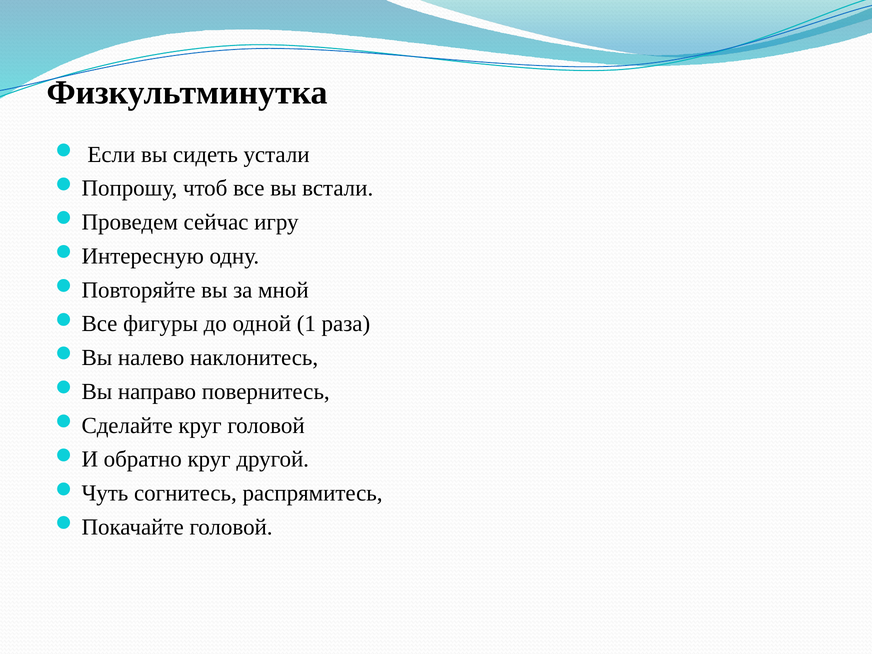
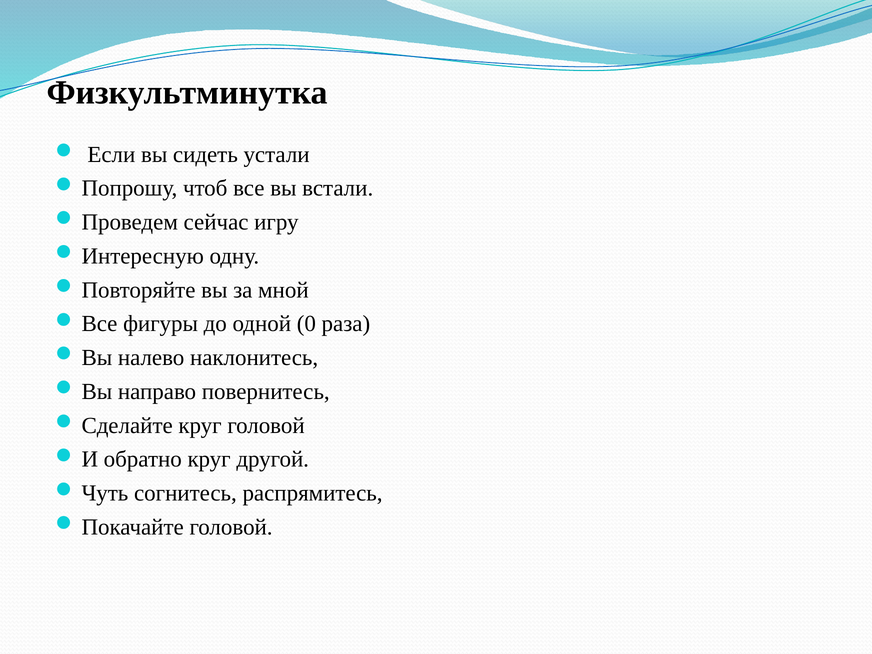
1: 1 -> 0
